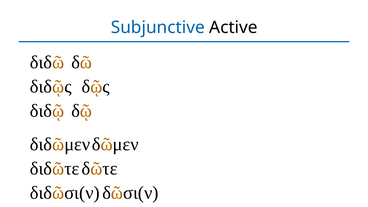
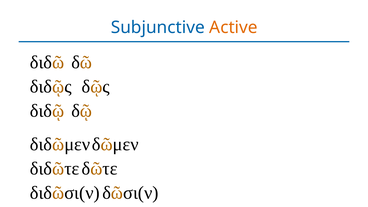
Active colour: black -> orange
